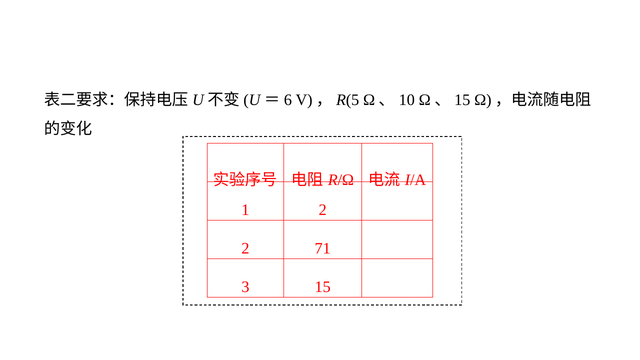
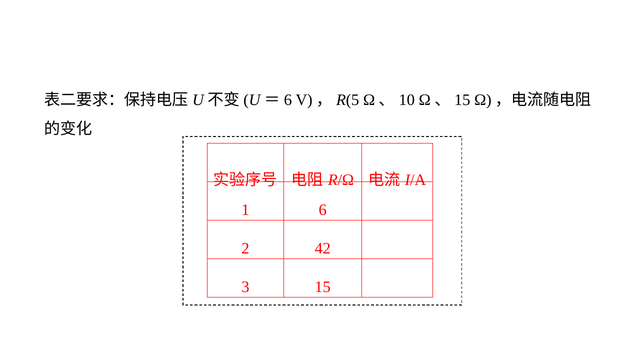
1 2: 2 -> 6
71: 71 -> 42
